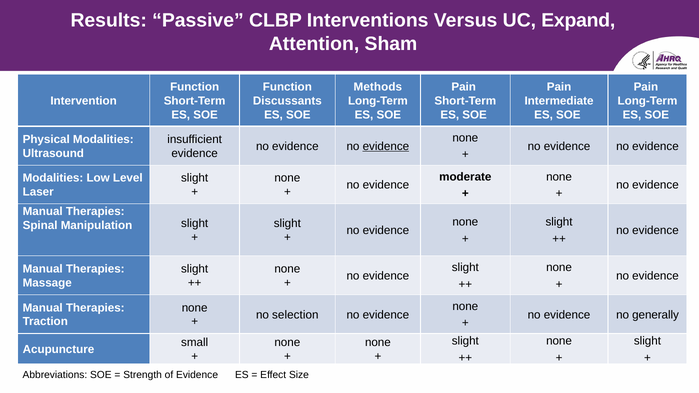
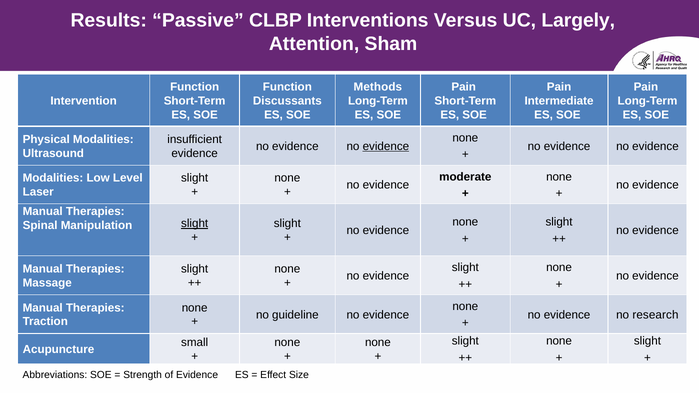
Expand: Expand -> Largely
slight at (195, 224) underline: none -> present
selection: selection -> guideline
generally: generally -> research
